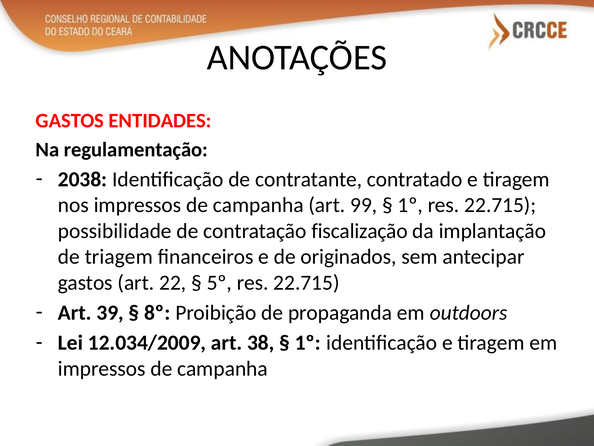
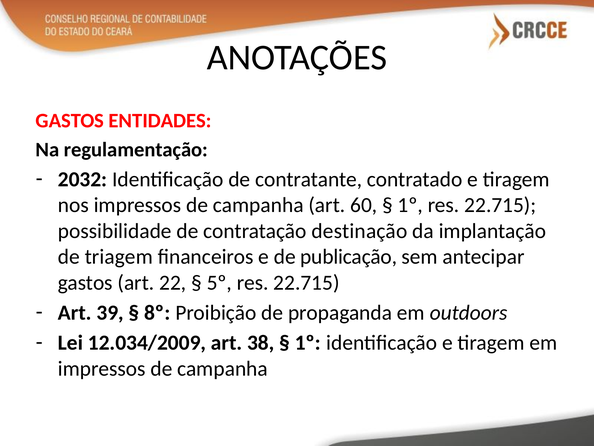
2038: 2038 -> 2032
99: 99 -> 60
fiscalização: fiscalização -> destinação
originados: originados -> publicação
